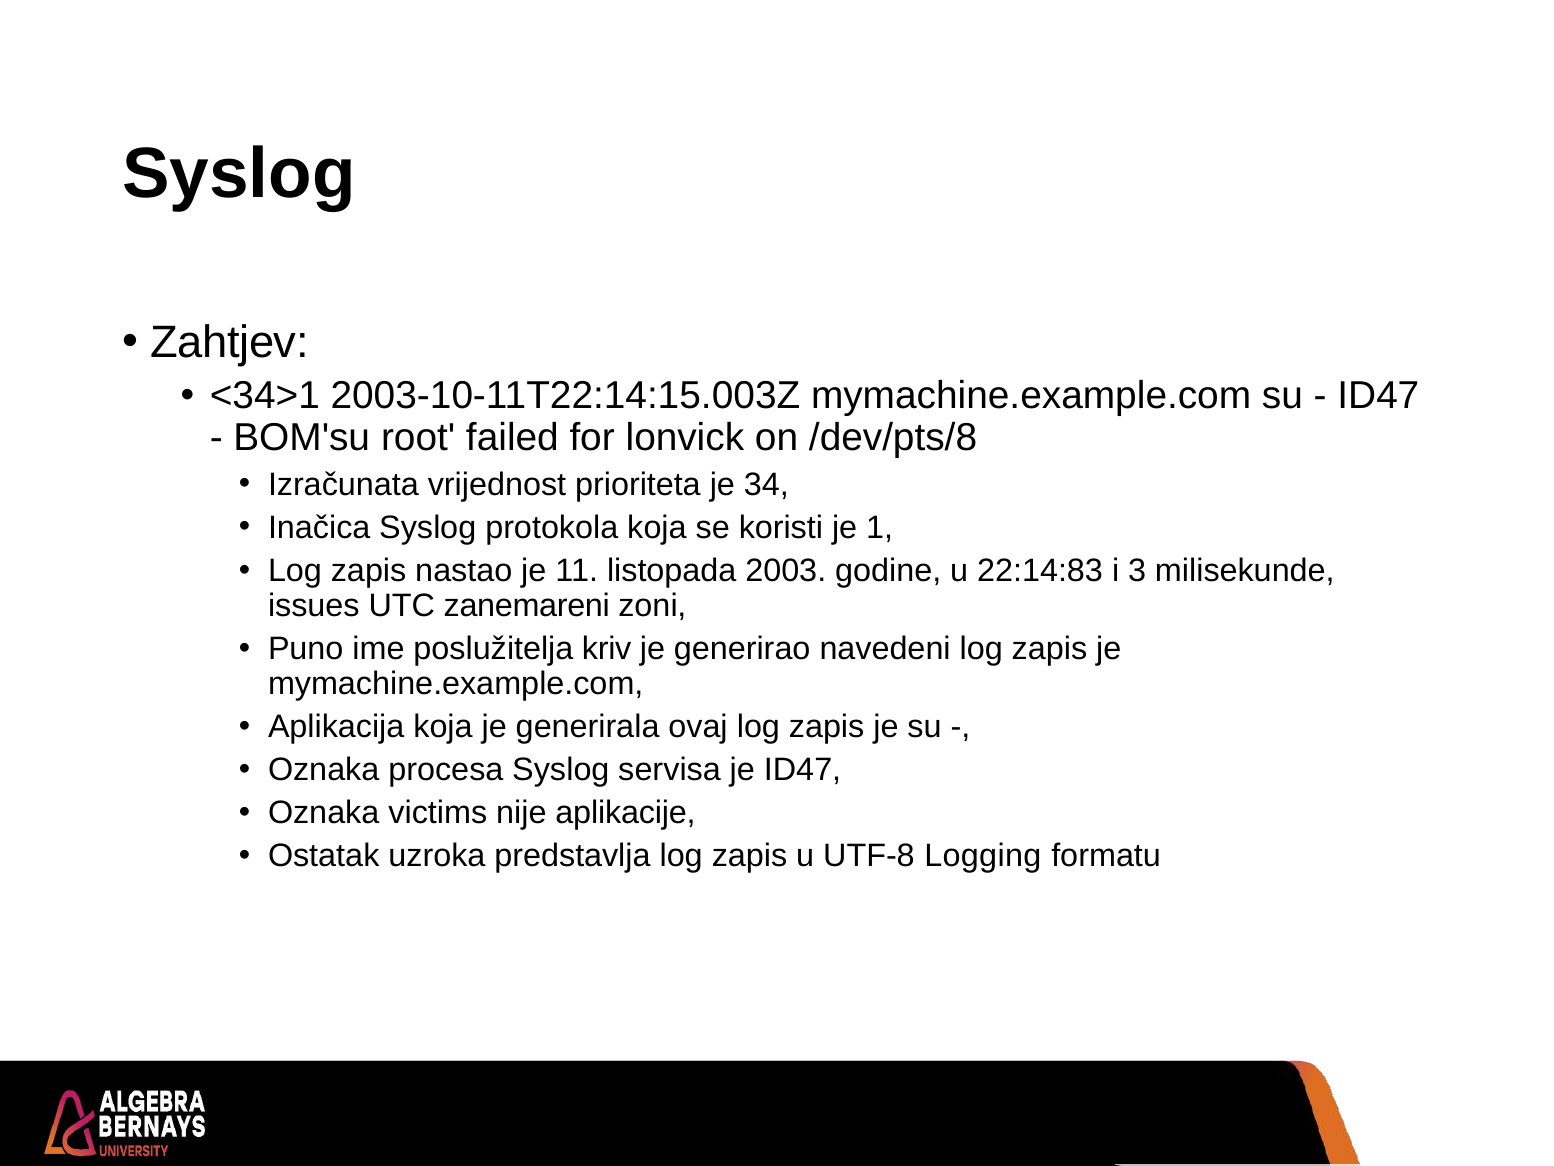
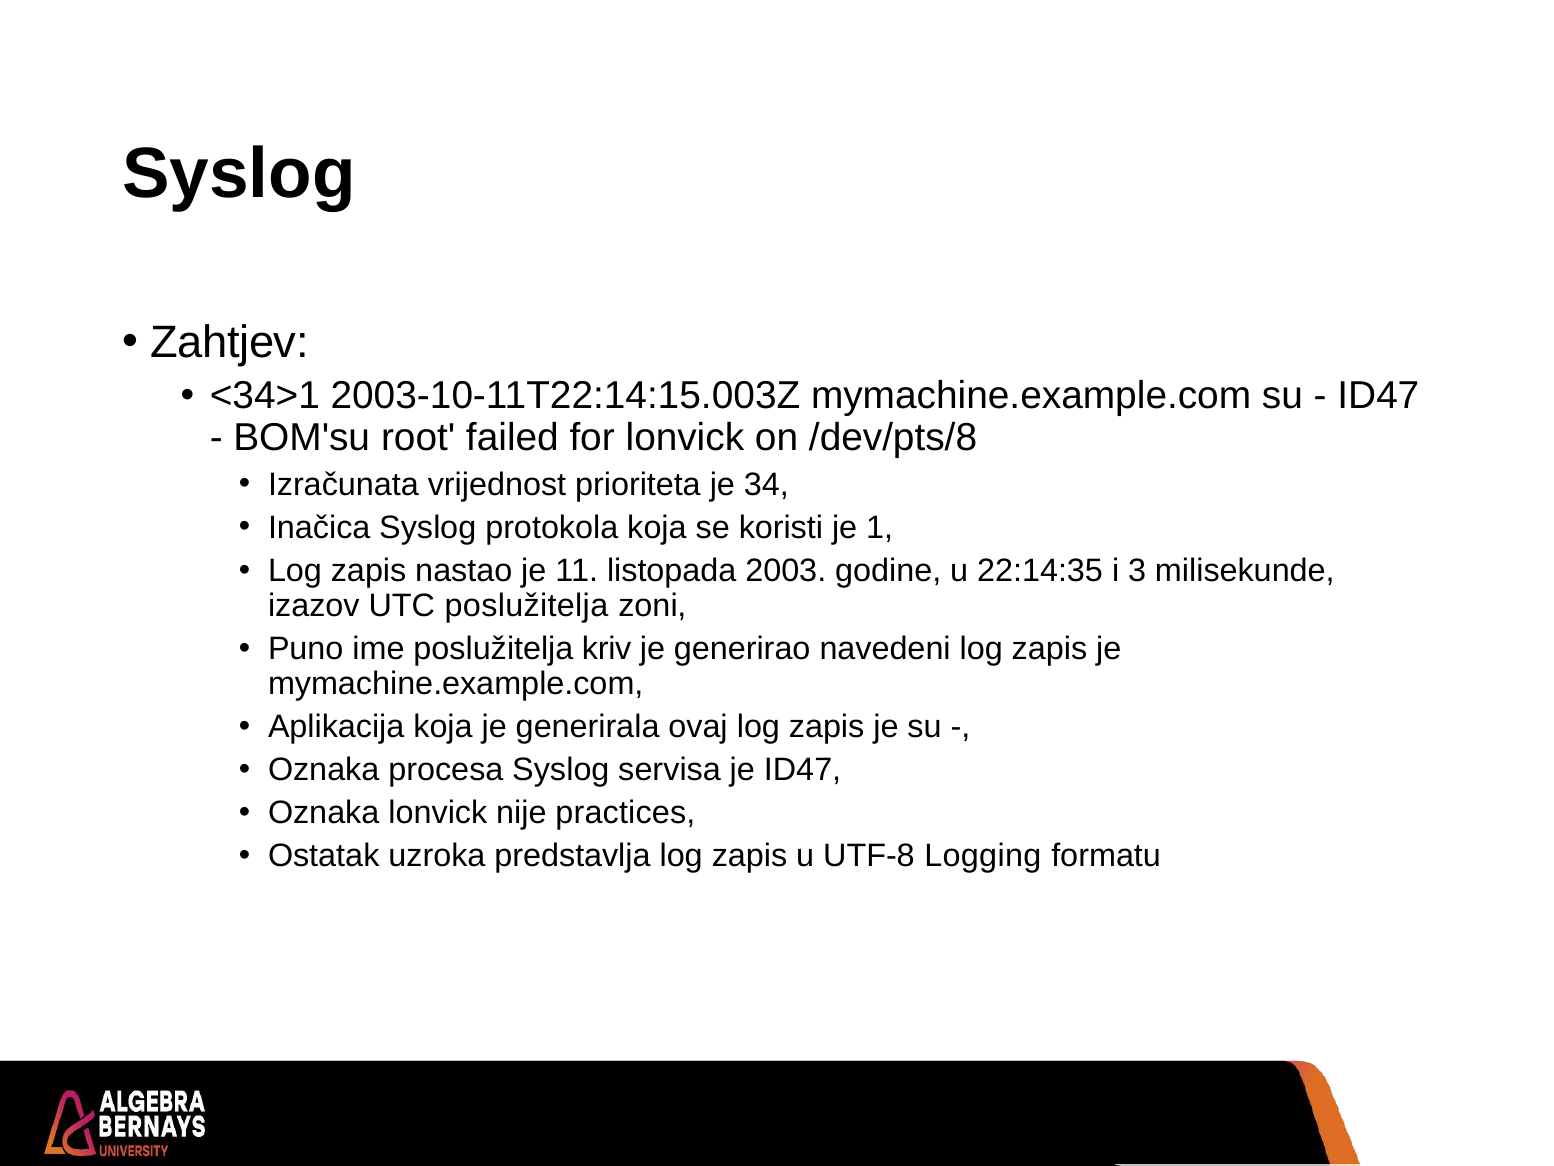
22:14:83: 22:14:83 -> 22:14:35
issues: issues -> izazov
UTC zanemareni: zanemareni -> poslužitelja
Oznaka victims: victims -> lonvick
aplikacije: aplikacije -> practices
